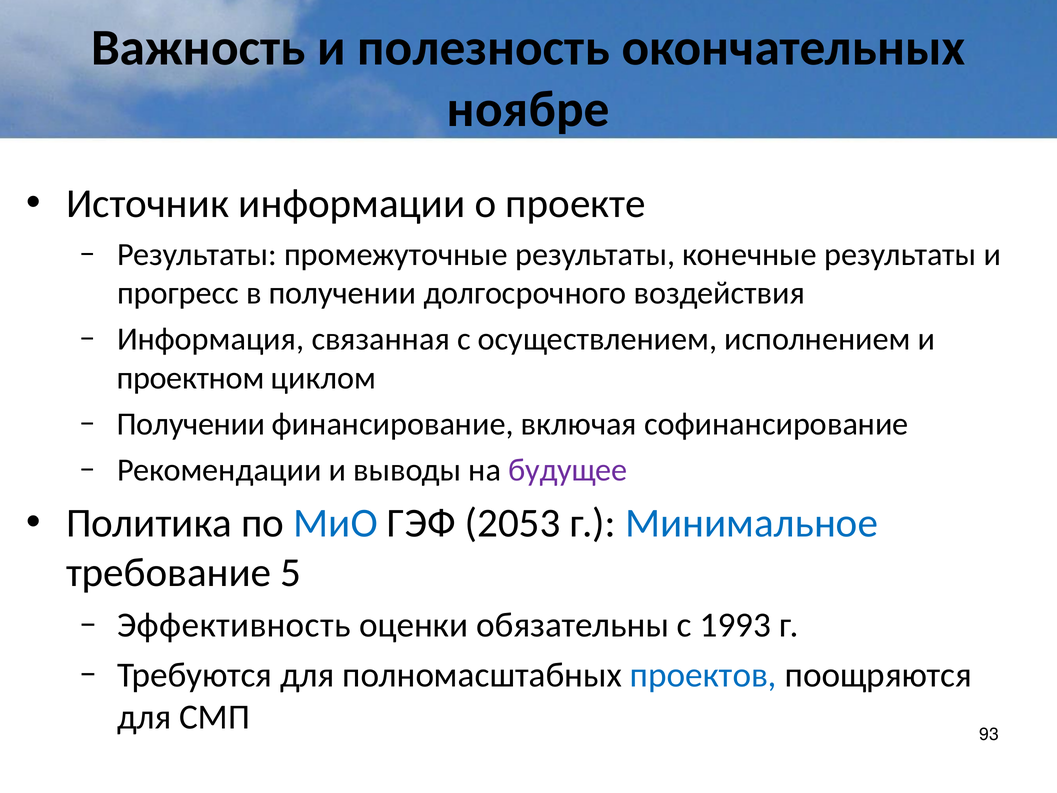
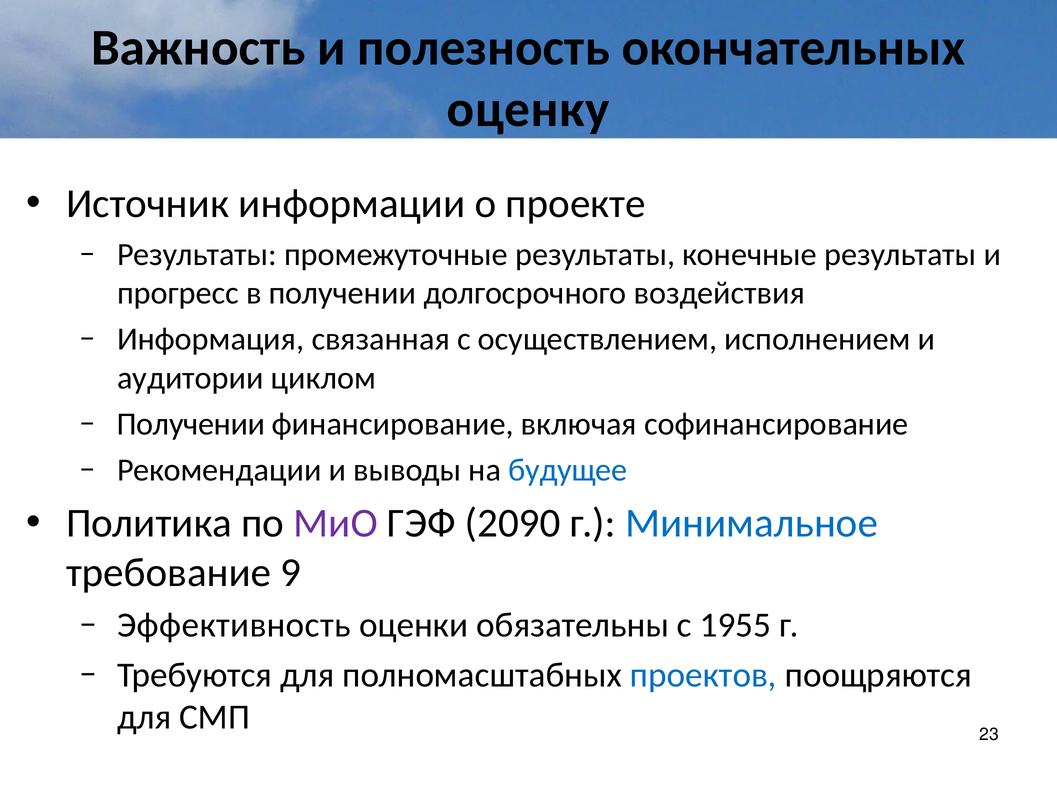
ноябре: ноябре -> оценку
проектном: проектном -> аудитории
будущее colour: purple -> blue
МиО colour: blue -> purple
2053: 2053 -> 2090
5: 5 -> 9
1993: 1993 -> 1955
93: 93 -> 23
